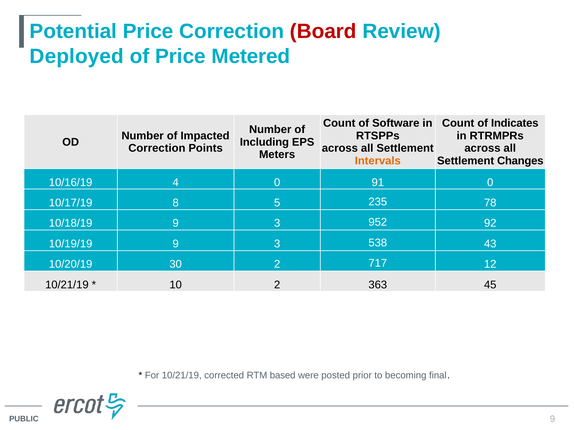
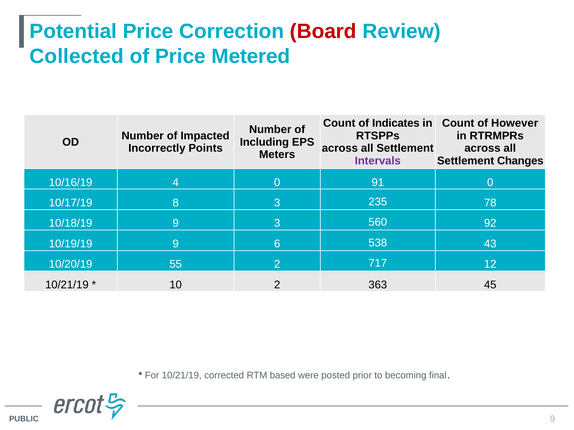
Deployed: Deployed -> Collected
Software: Software -> Indicates
Indicates: Indicates -> However
Correction at (157, 148): Correction -> Incorrectly
Intervals colour: orange -> purple
8 5: 5 -> 3
952: 952 -> 560
10/19/19 9 3: 3 -> 6
30: 30 -> 55
